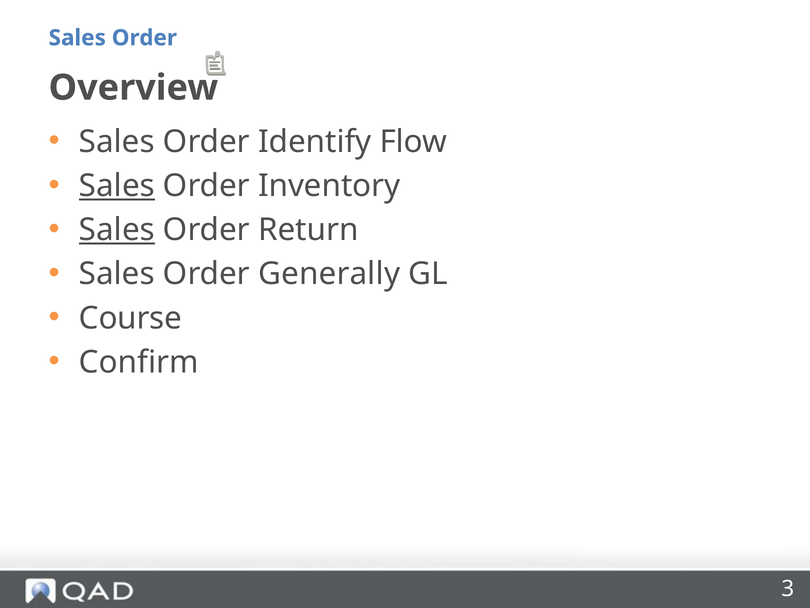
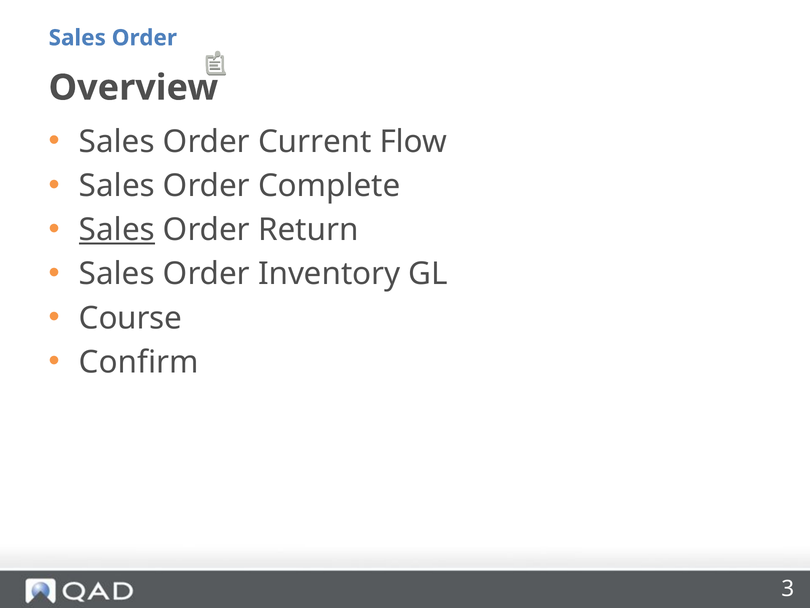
Identify: Identify -> Current
Sales at (117, 186) underline: present -> none
Inventory: Inventory -> Complete
Generally: Generally -> Inventory
